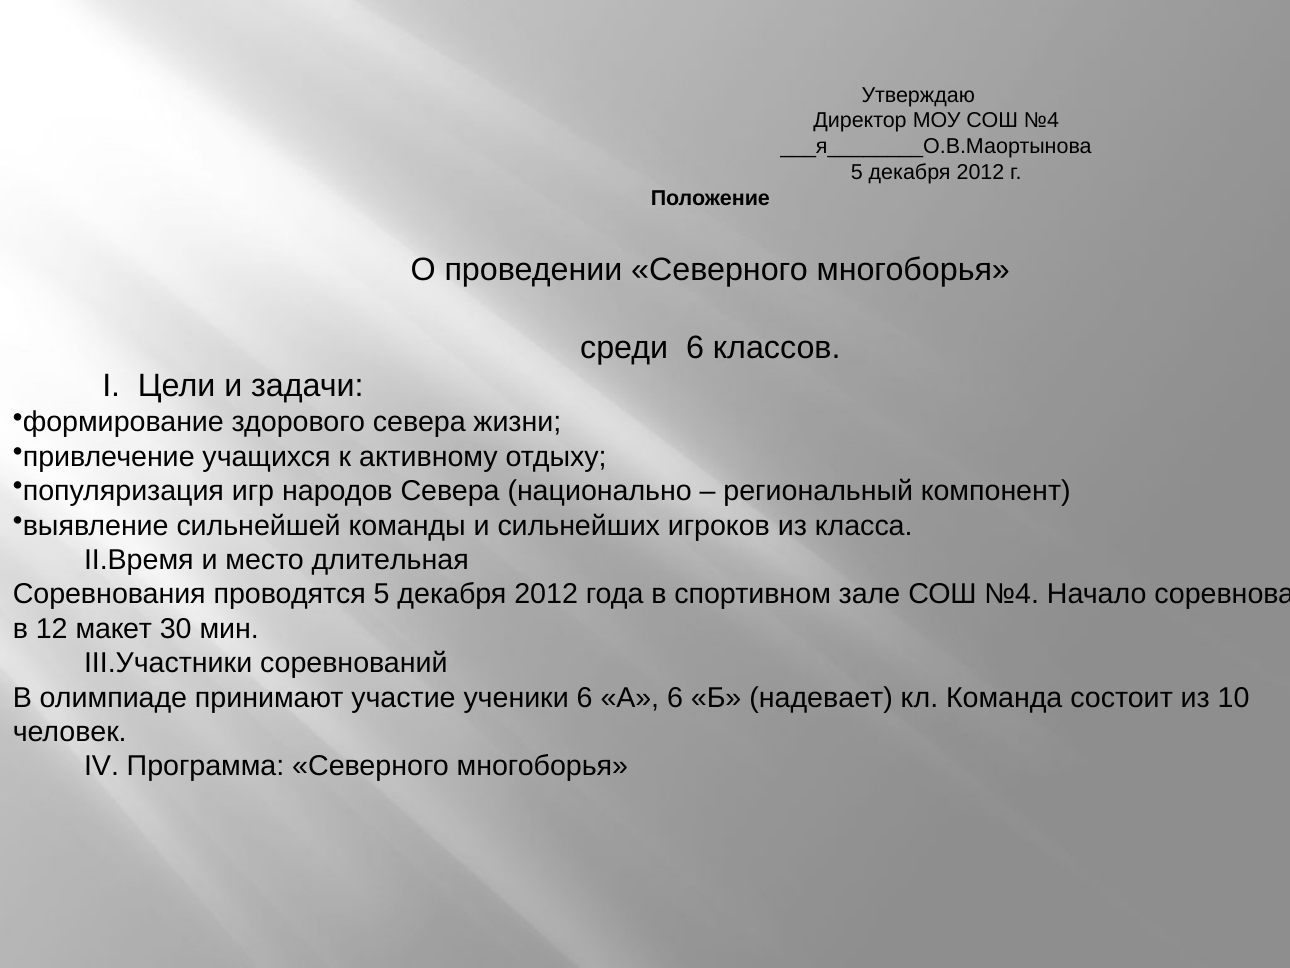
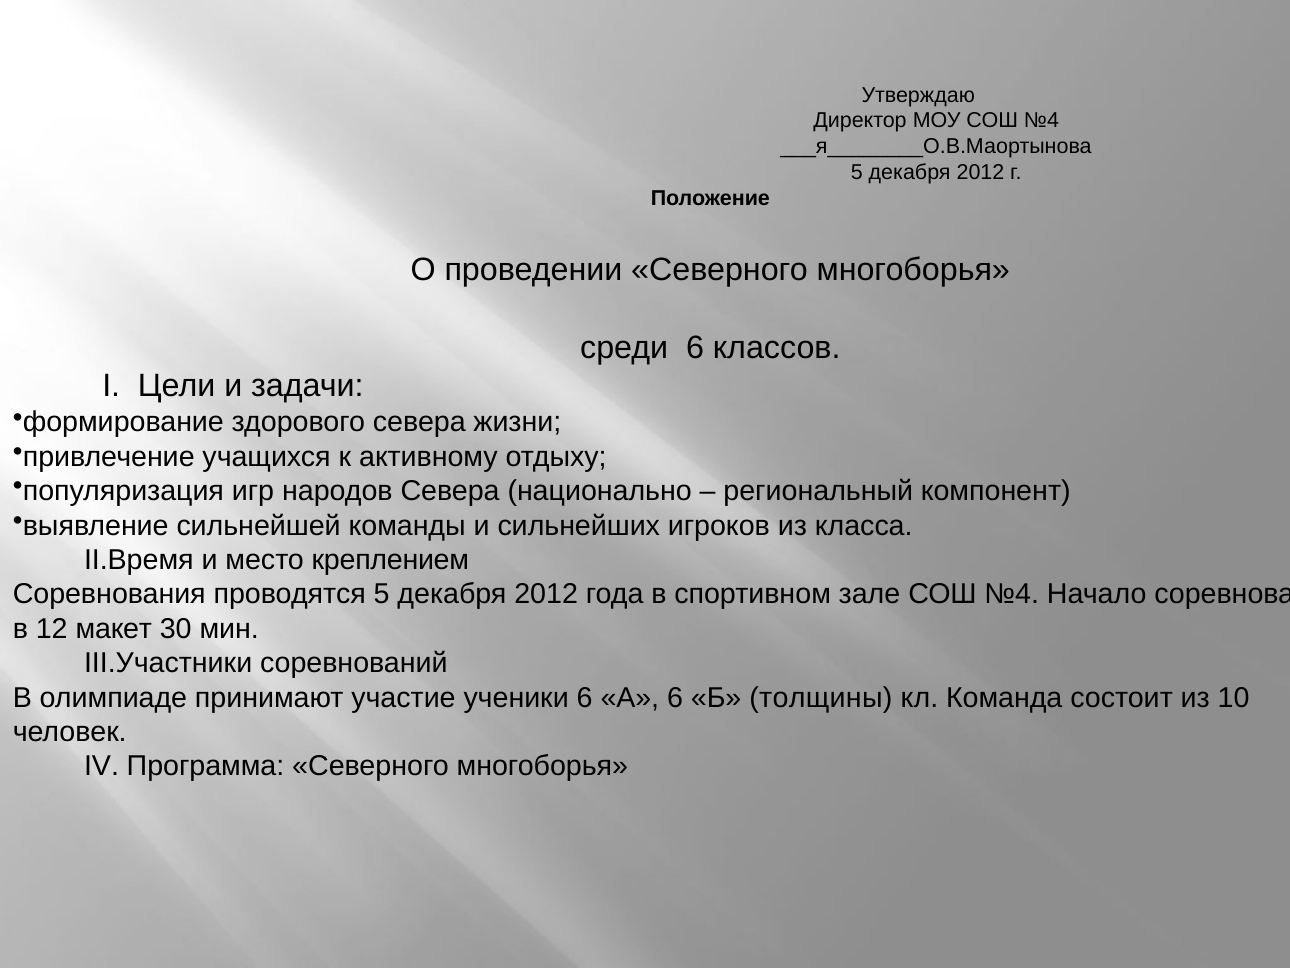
длительная: длительная -> креплением
надевает: надевает -> толщины
